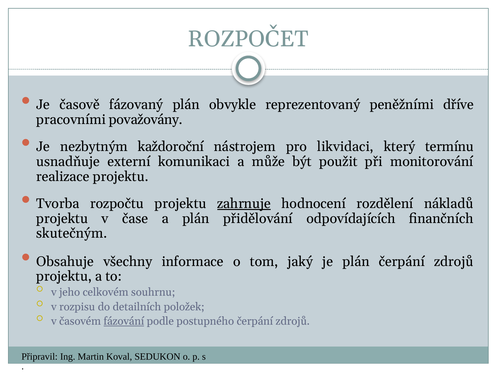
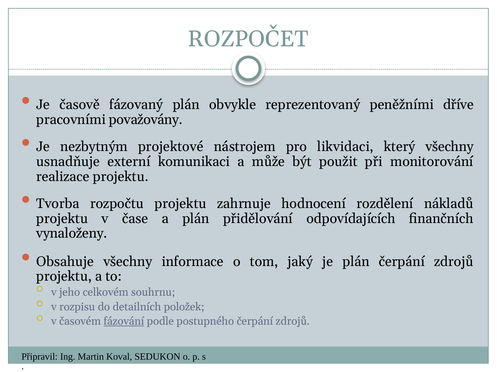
každoroční: každoroční -> projektové
který termínu: termínu -> všechny
zahrnuje underline: present -> none
skutečným: skutečným -> vynaloženy
